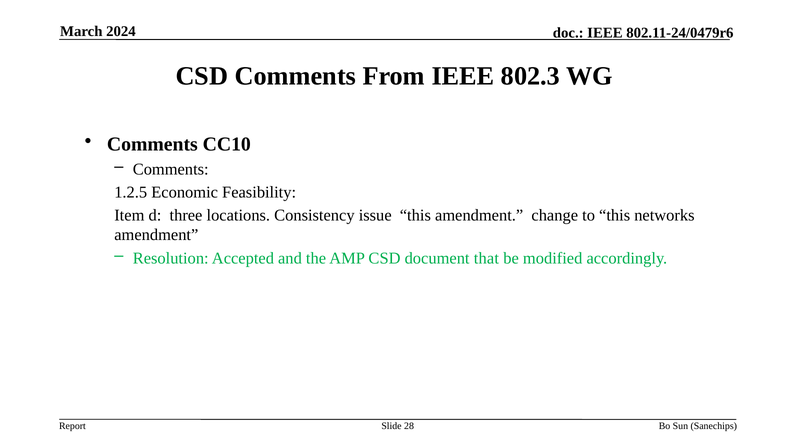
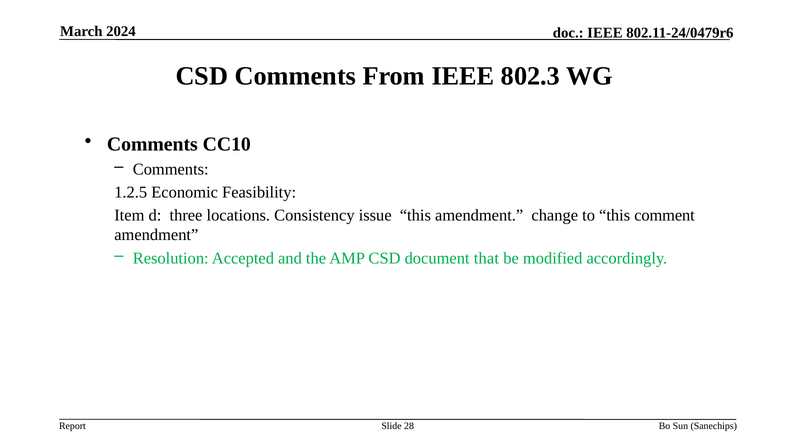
networks: networks -> comment
